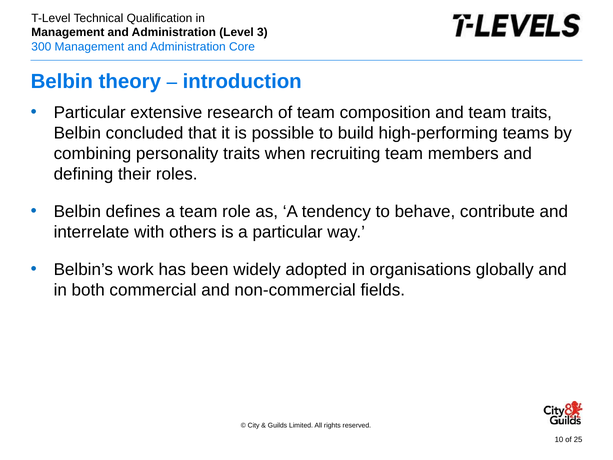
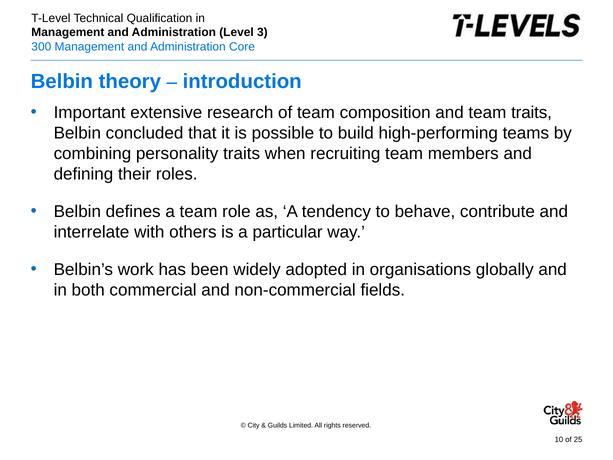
Particular at (90, 113): Particular -> Important
